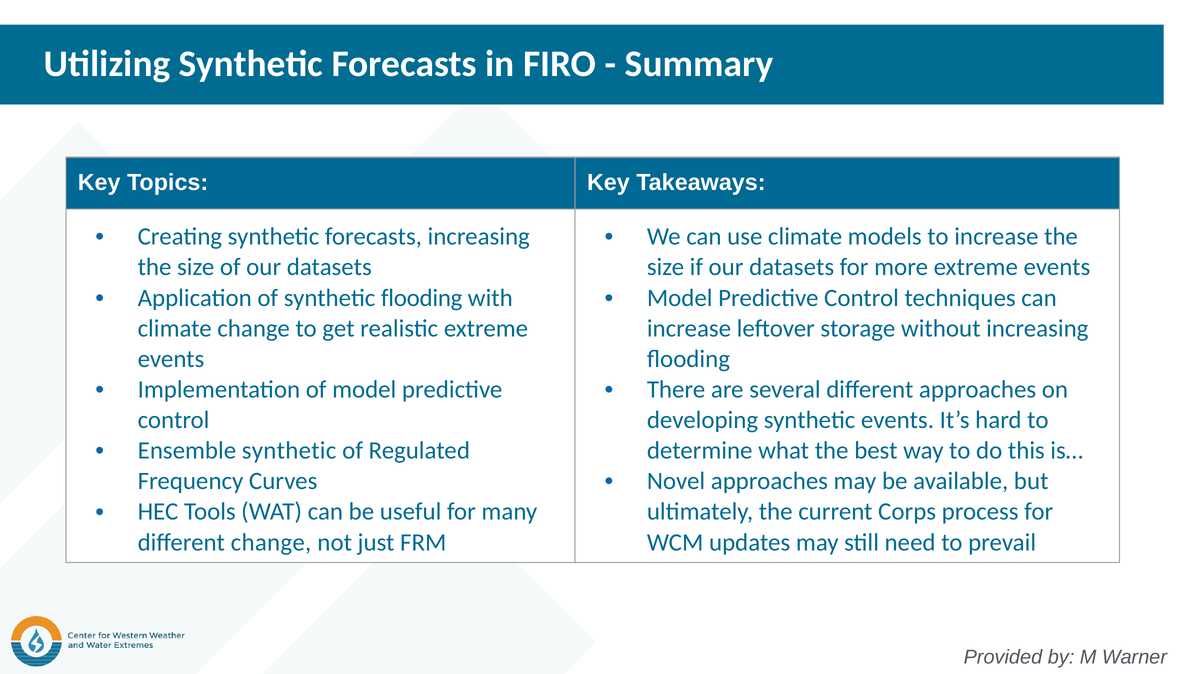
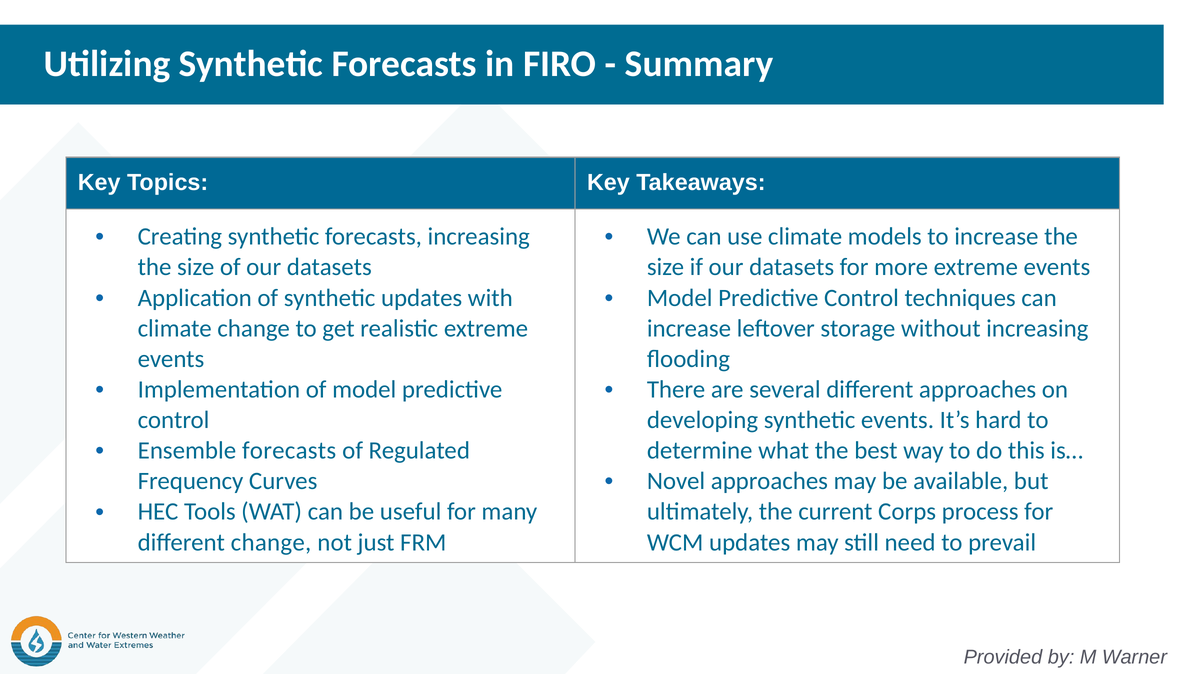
synthetic flooding: flooding -> updates
Ensemble synthetic: synthetic -> forecasts
